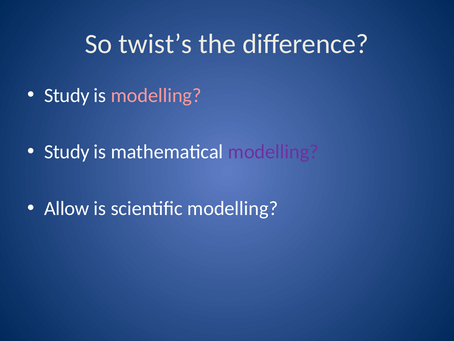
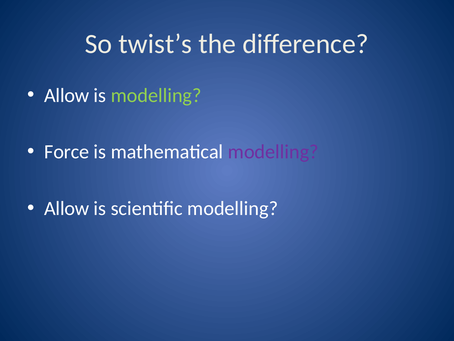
Study at (67, 95): Study -> Allow
modelling at (156, 95) colour: pink -> light green
Study at (67, 152): Study -> Force
